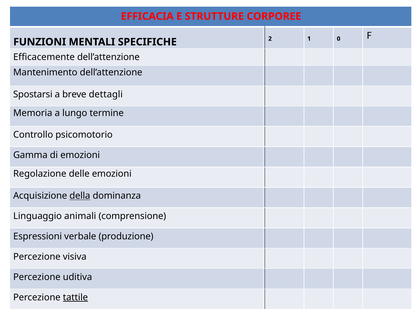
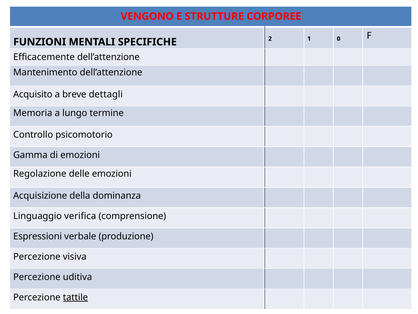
EFFICACIA: EFFICACIA -> VENGONO
Spostarsi: Spostarsi -> Acquisito
della underline: present -> none
animali: animali -> verifica
